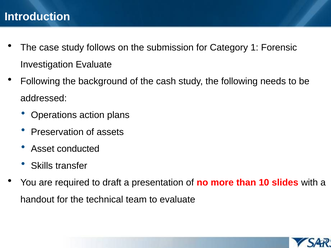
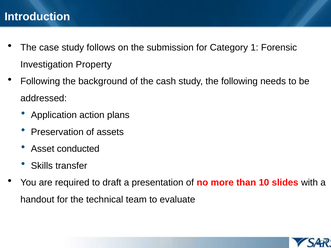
Investigation Evaluate: Evaluate -> Property
Operations: Operations -> Application
